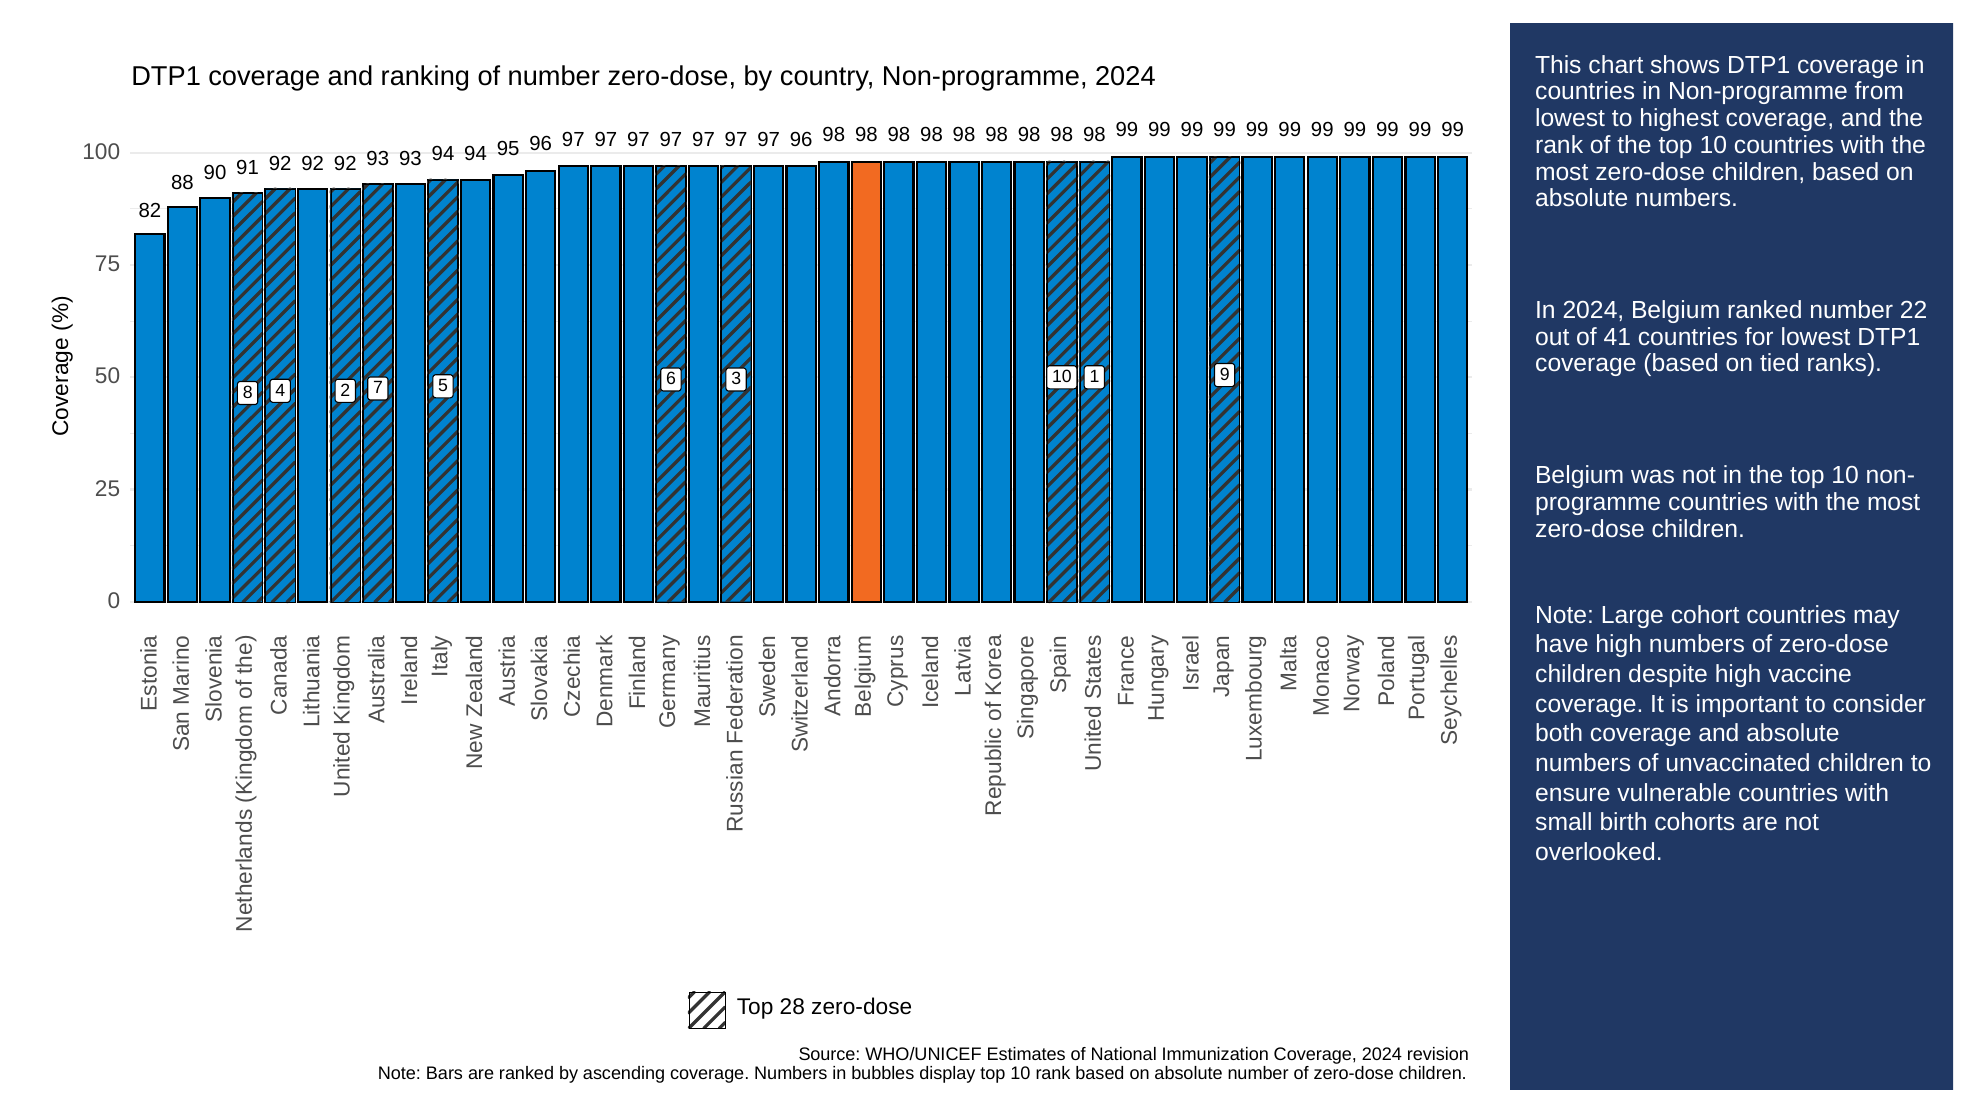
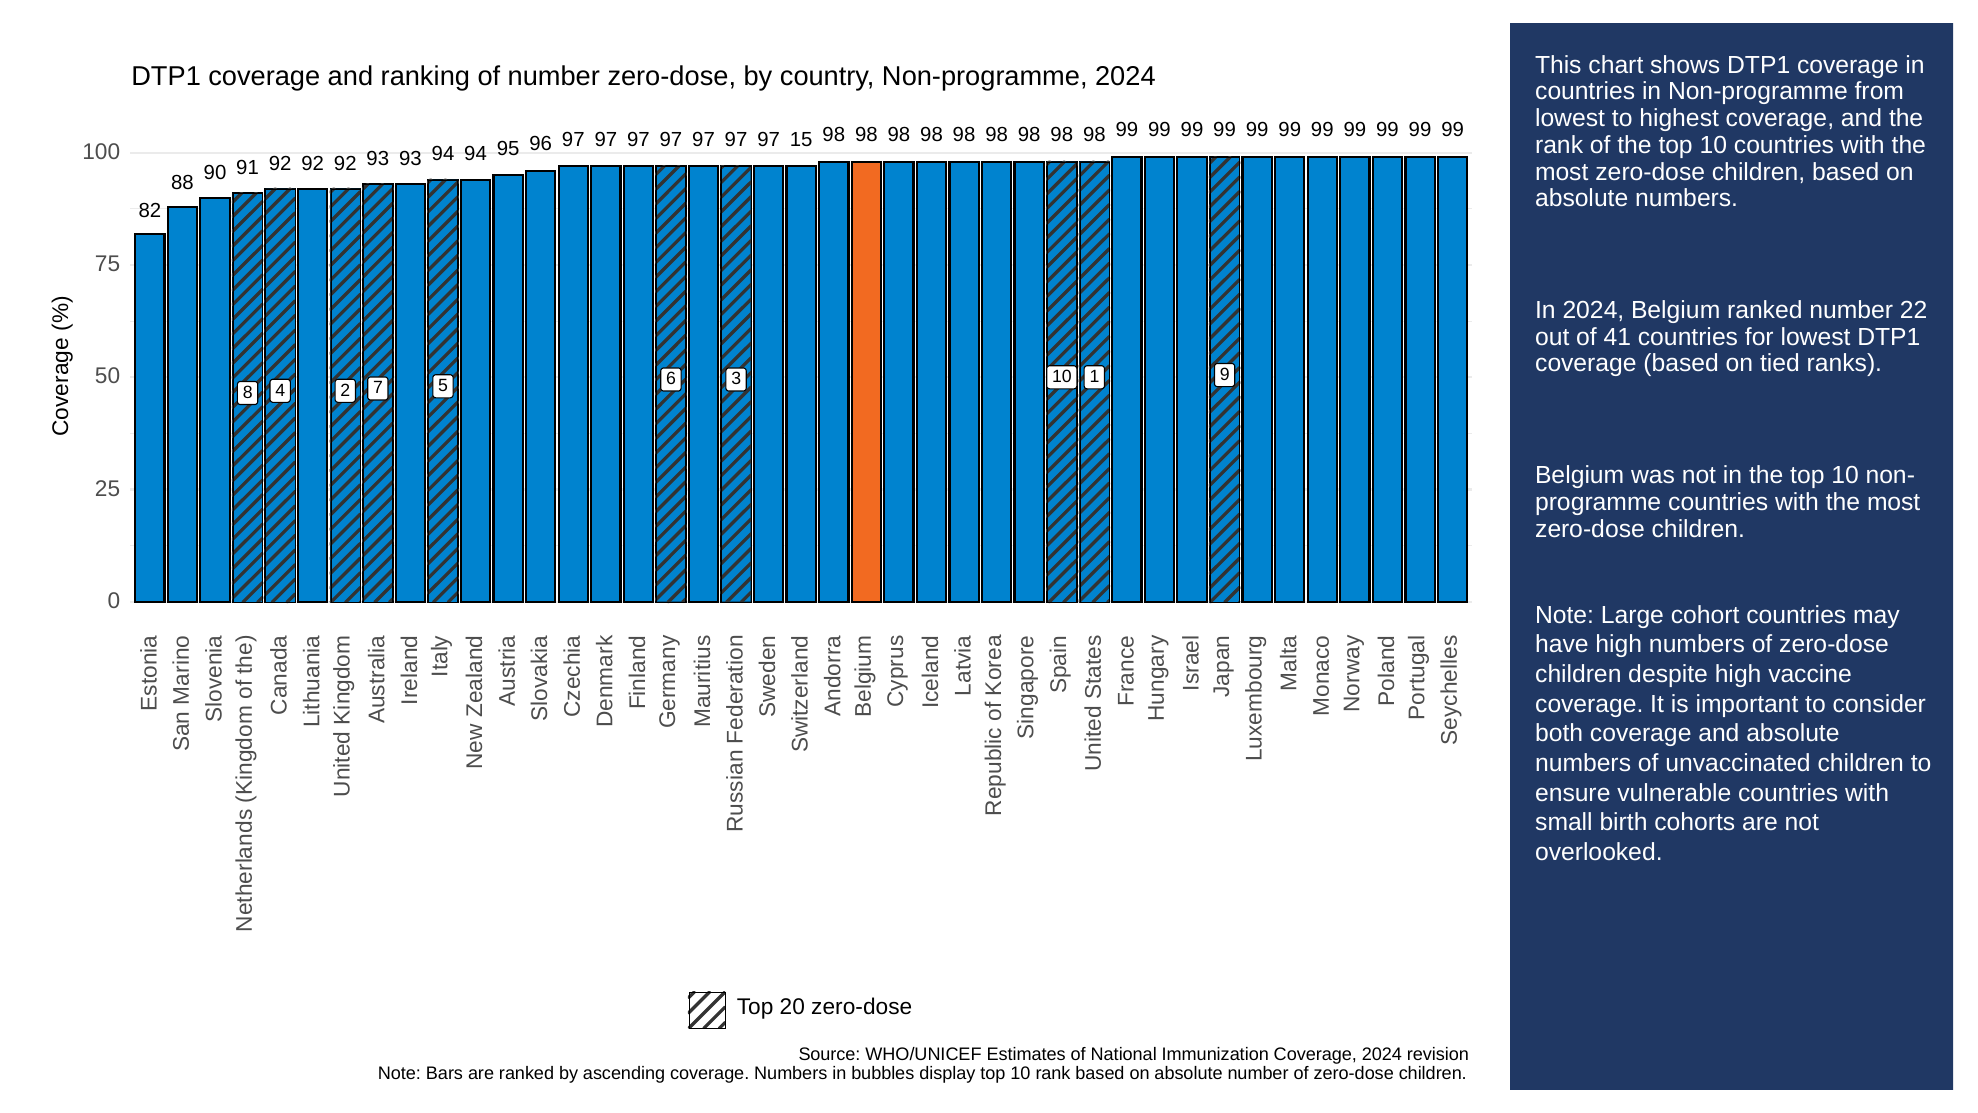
97 96: 96 -> 15
28: 28 -> 20
